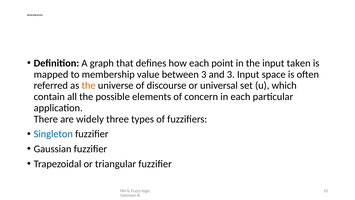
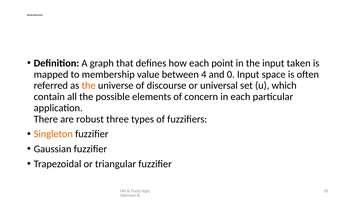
between 3: 3 -> 4
and 3: 3 -> 0
widely: widely -> robust
Singleton colour: blue -> orange
